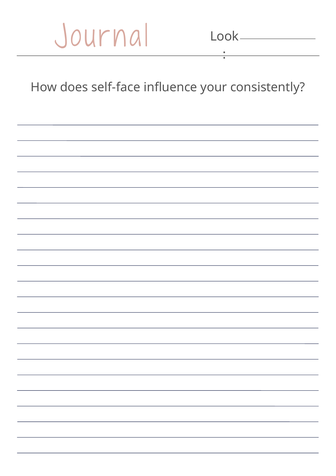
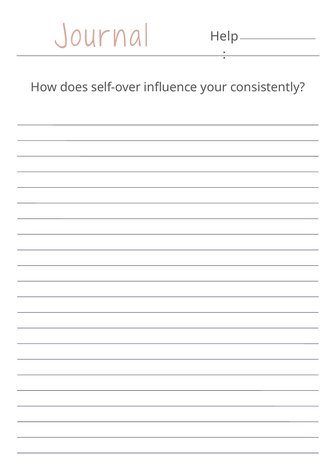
Look: Look -> Help
self-face: self-face -> self-over
